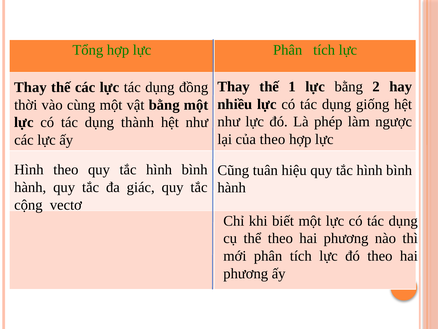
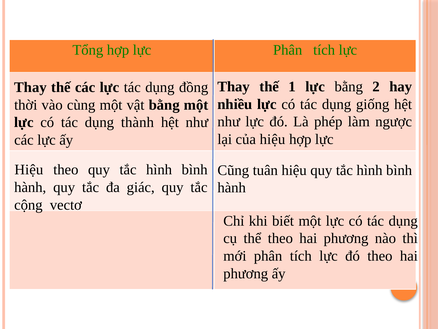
của theo: theo -> hiệu
Hình at (29, 170): Hình -> Hiệu
